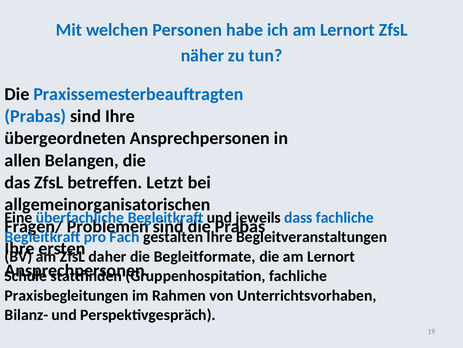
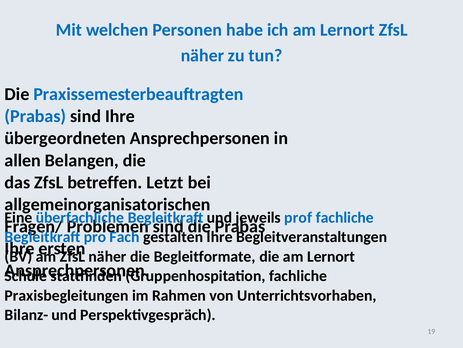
dass: dass -> prof
daher at (108, 256): daher -> näher
